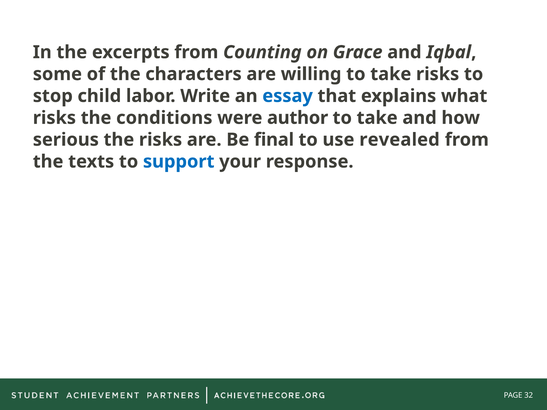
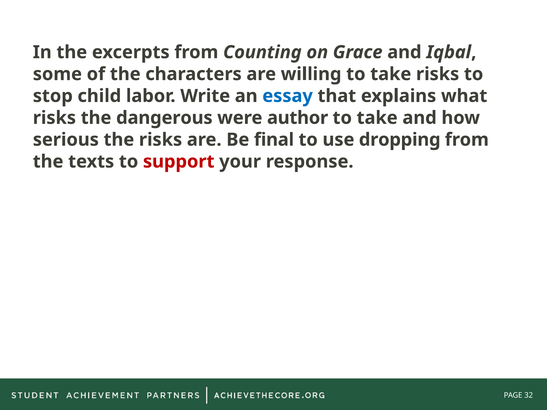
conditions: conditions -> dangerous
revealed: revealed -> dropping
support colour: blue -> red
